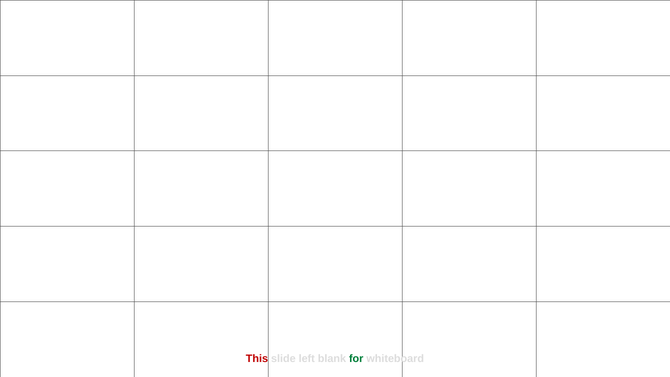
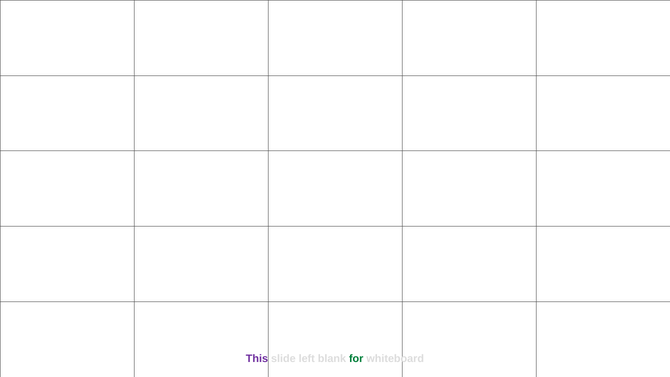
This colour: red -> purple
